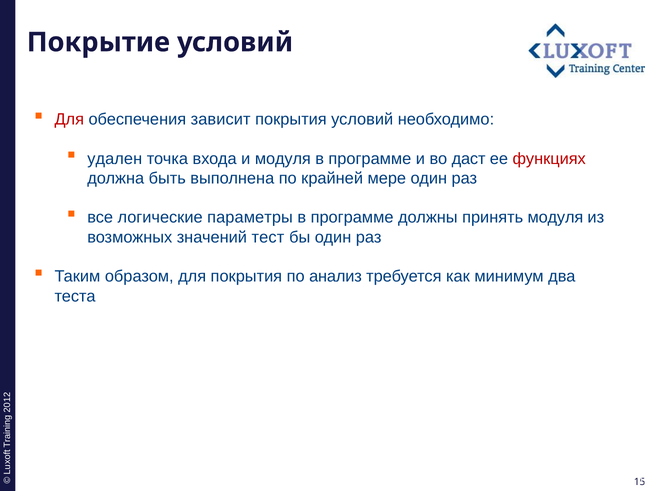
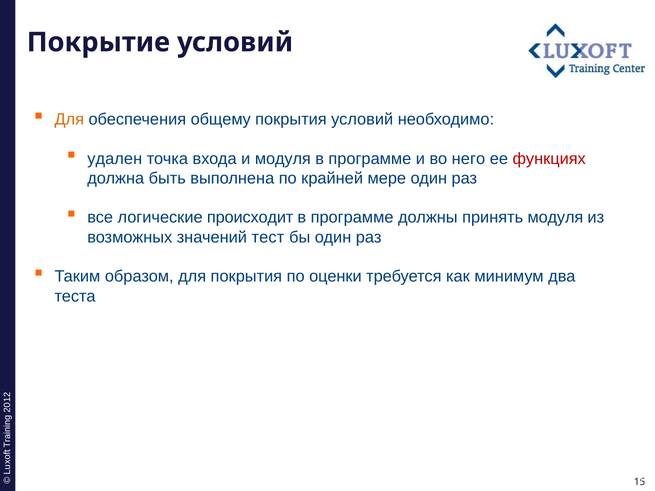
Для at (69, 119) colour: red -> orange
зависит: зависит -> общему
даст: даст -> него
параметры: параметры -> происходит
анализ: анализ -> оценки
